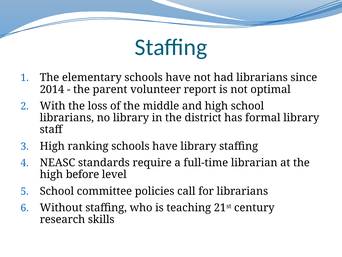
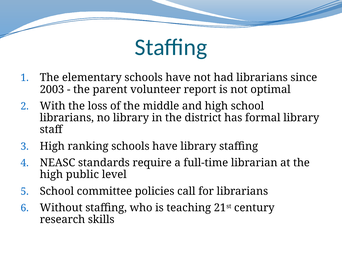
2014: 2014 -> 2003
before: before -> public
